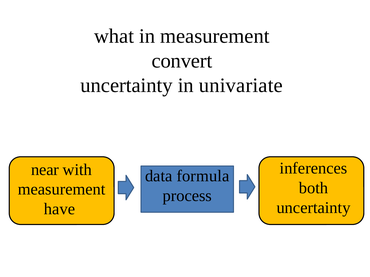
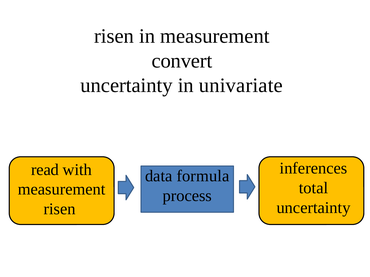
what at (114, 36): what -> risen
near: near -> read
both: both -> total
have at (60, 209): have -> risen
